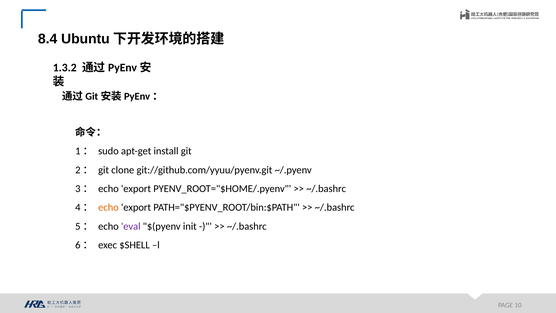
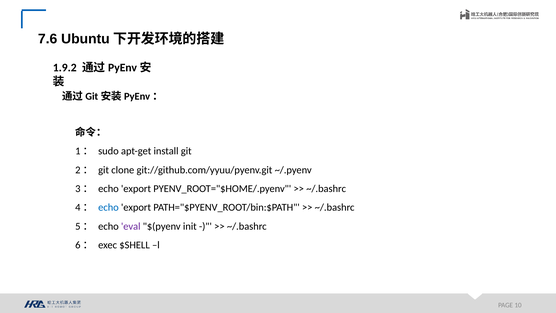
8.4: 8.4 -> 7.6
1.3.2: 1.3.2 -> 1.9.2
echo at (108, 207) colour: orange -> blue
